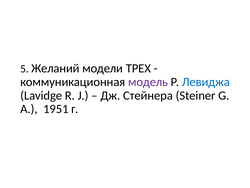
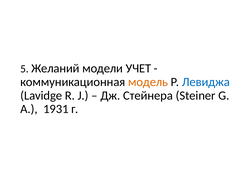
ТРЕХ: ТРЕХ -> УЧЕТ
модель colour: purple -> orange
1951: 1951 -> 1931
